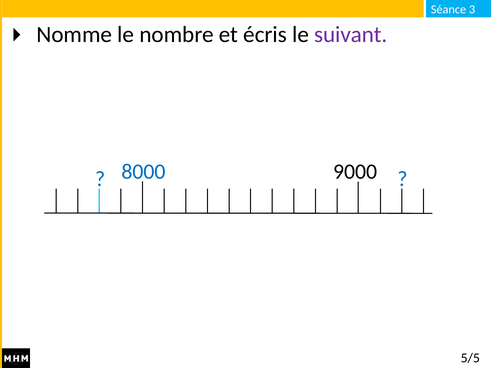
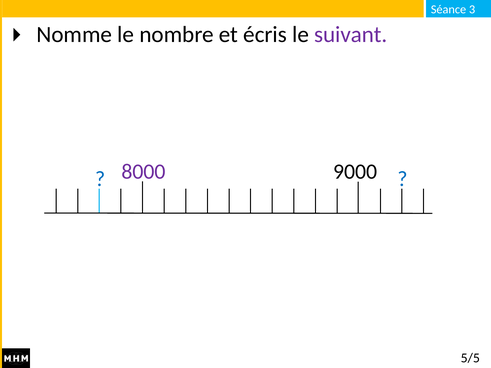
8000 colour: blue -> purple
